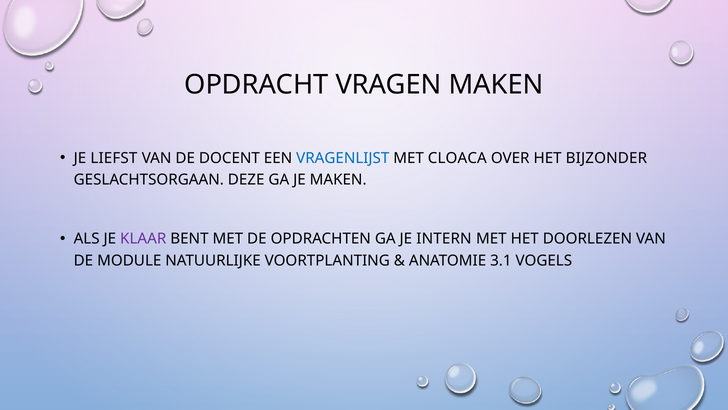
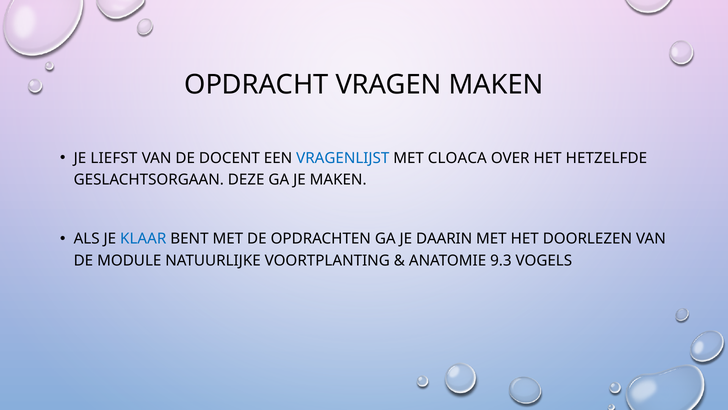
BIJZONDER: BIJZONDER -> HETZELFDE
KLAAR colour: purple -> blue
INTERN: INTERN -> DAARIN
3.1: 3.1 -> 9.3
